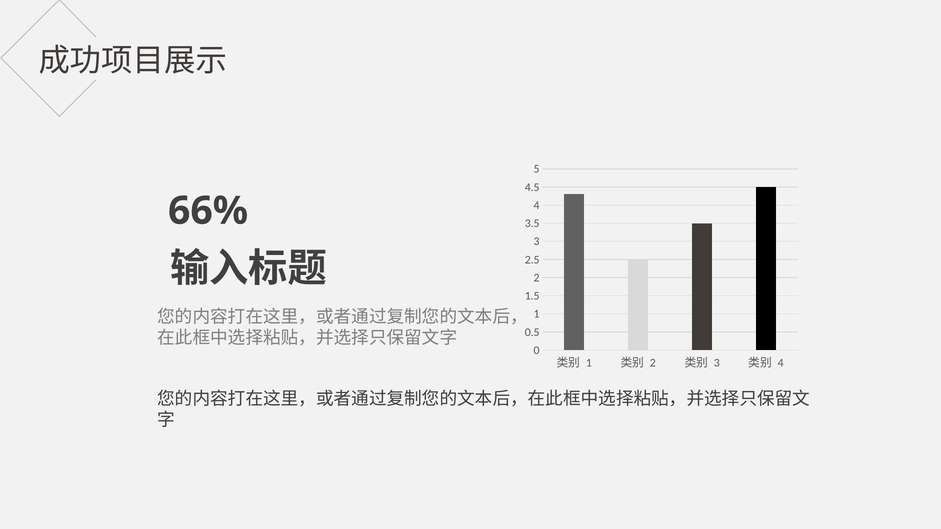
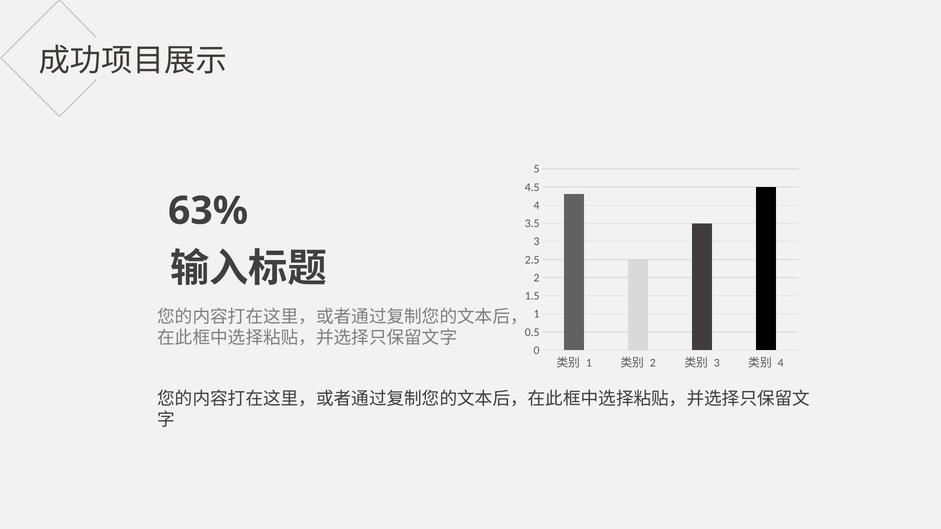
66%: 66% -> 63%
